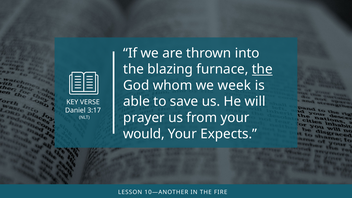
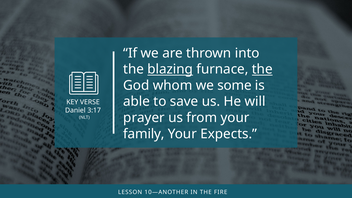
blazing underline: none -> present
week: week -> some
would: would -> family
